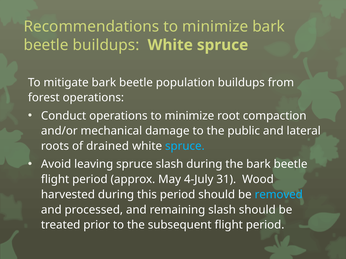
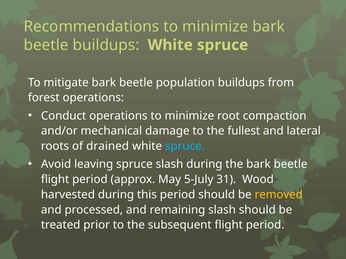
public: public -> fullest
4-July: 4-July -> 5-July
removed colour: light blue -> yellow
